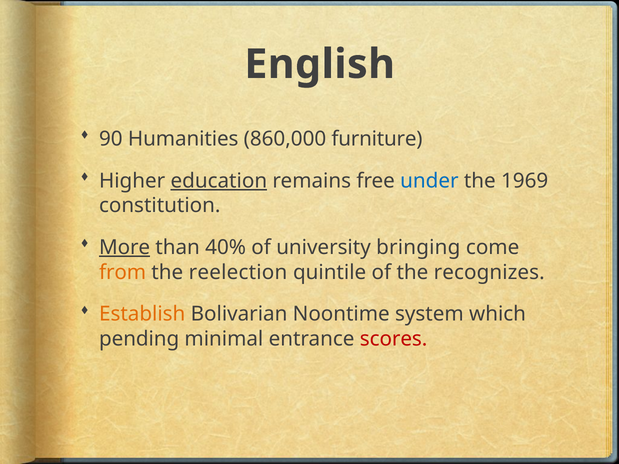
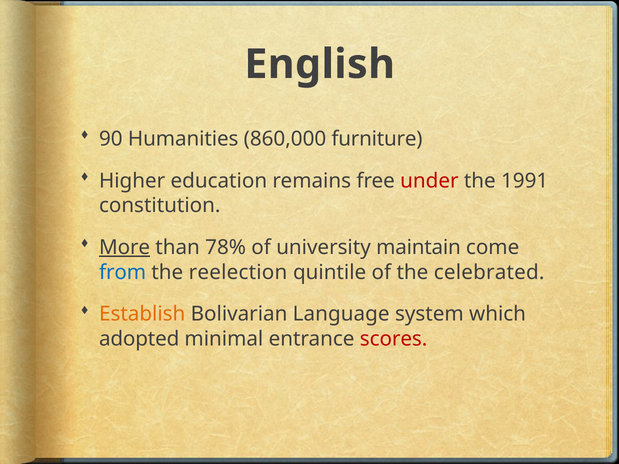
education underline: present -> none
under colour: blue -> red
1969: 1969 -> 1991
40%: 40% -> 78%
bringing: bringing -> maintain
from colour: orange -> blue
recognizes: recognizes -> celebrated
Noontime: Noontime -> Language
pending: pending -> adopted
